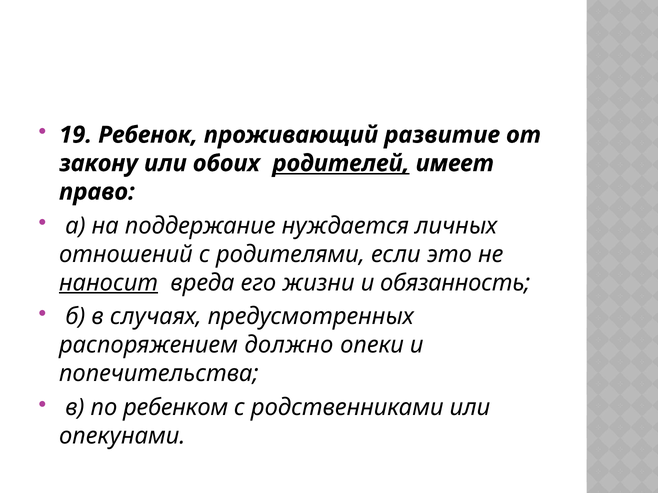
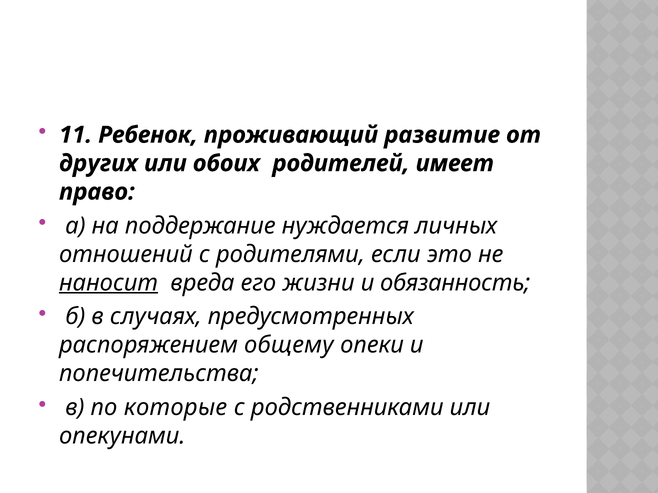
19: 19 -> 11
закону: закону -> других
родителей underline: present -> none
должно: должно -> общему
ребенком: ребенком -> которые
